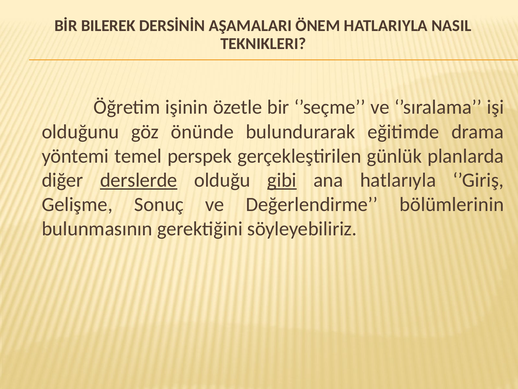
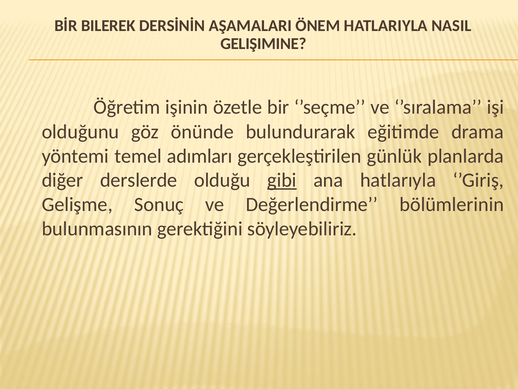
TEKNIKLERI: TEKNIKLERI -> GELIŞIMINE
perspek: perspek -> adımları
derslerde underline: present -> none
